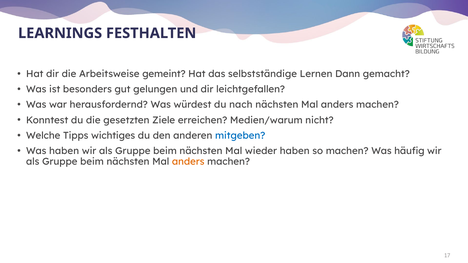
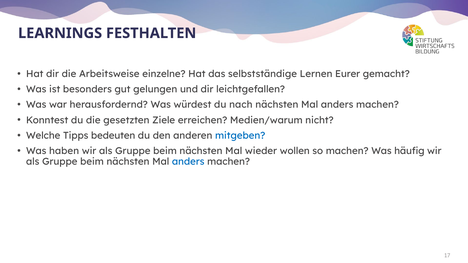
gemeint: gemeint -> einzelne
Dann: Dann -> Eurer
wichtiges: wichtiges -> bedeuten
wieder haben: haben -> wollen
anders at (188, 162) colour: orange -> blue
